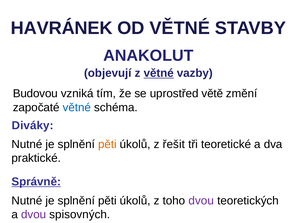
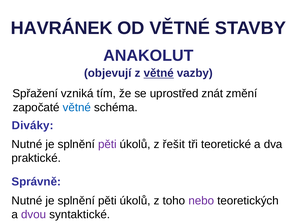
Budovou: Budovou -> Spřažení
větě: větě -> znát
pěti at (107, 144) colour: orange -> purple
Správně underline: present -> none
toho dvou: dvou -> nebo
spisovných: spisovných -> syntaktické
